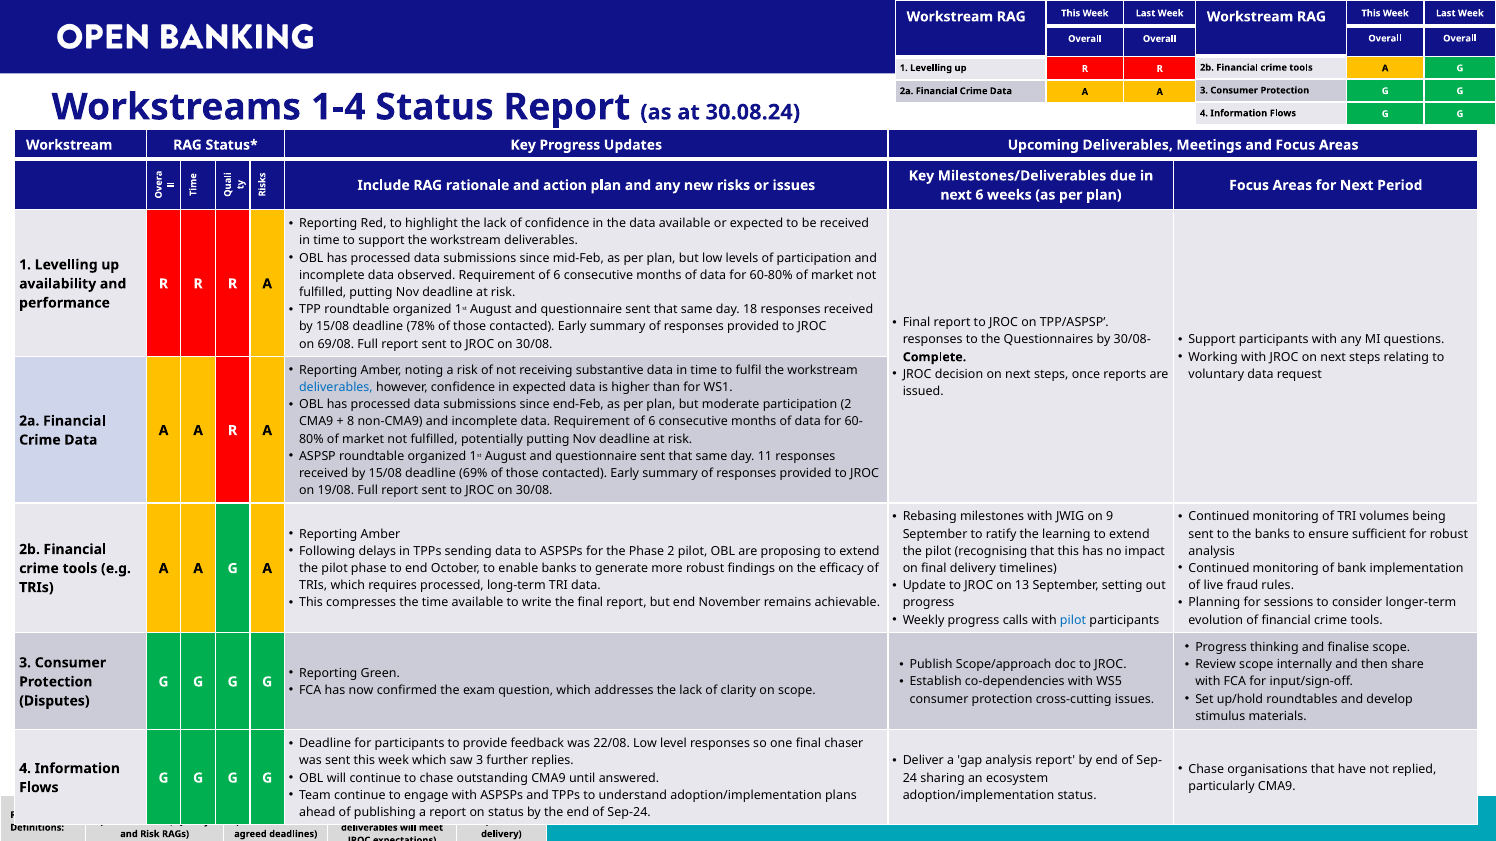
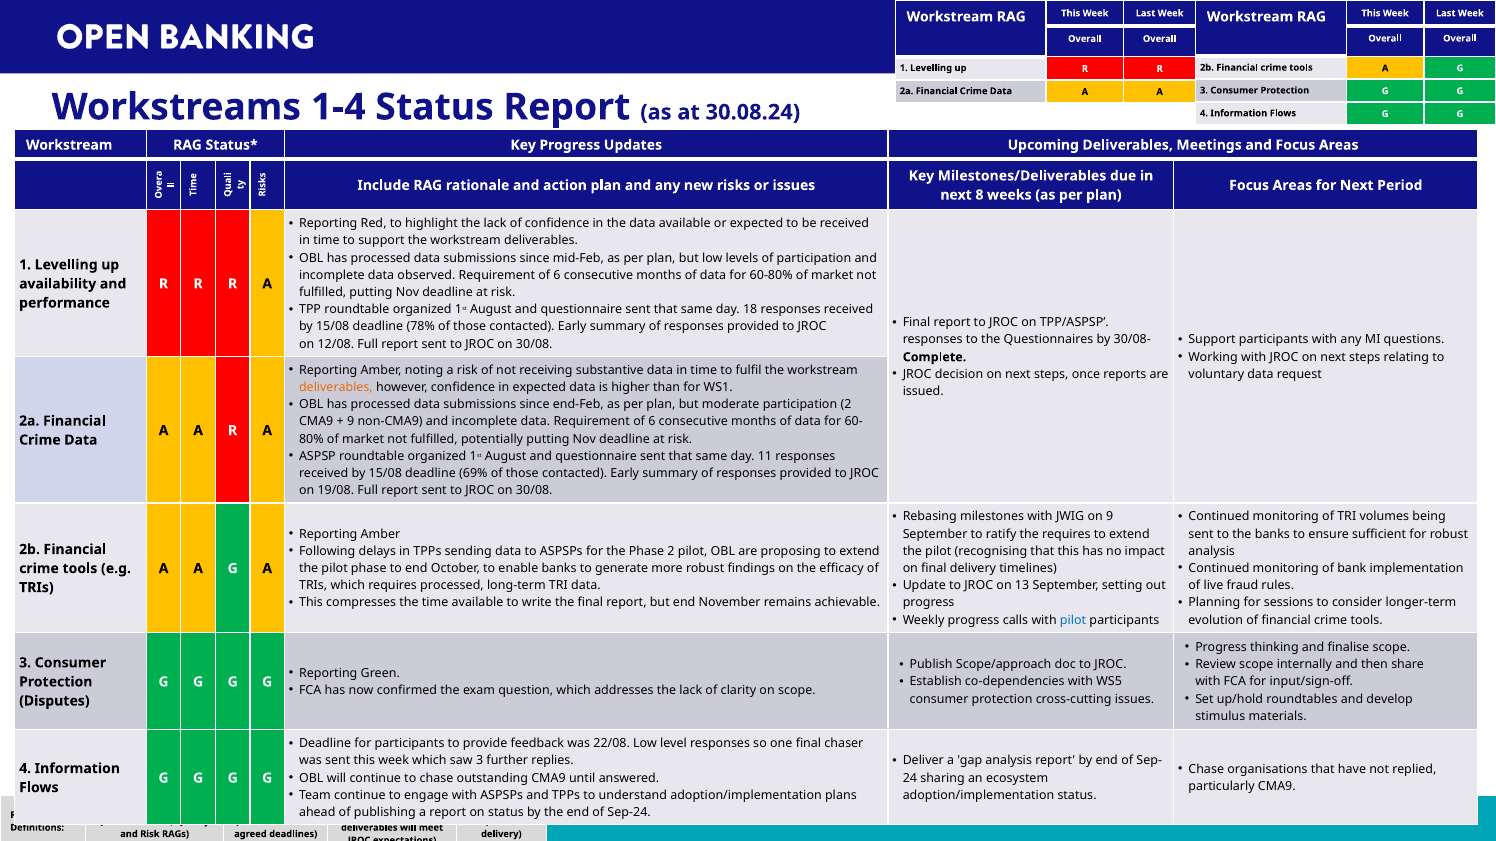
next 6: 6 -> 8
69/08: 69/08 -> 12/08
deliverables at (336, 388) colour: blue -> orange
8 at (351, 422): 8 -> 9
the learning: learning -> requires
